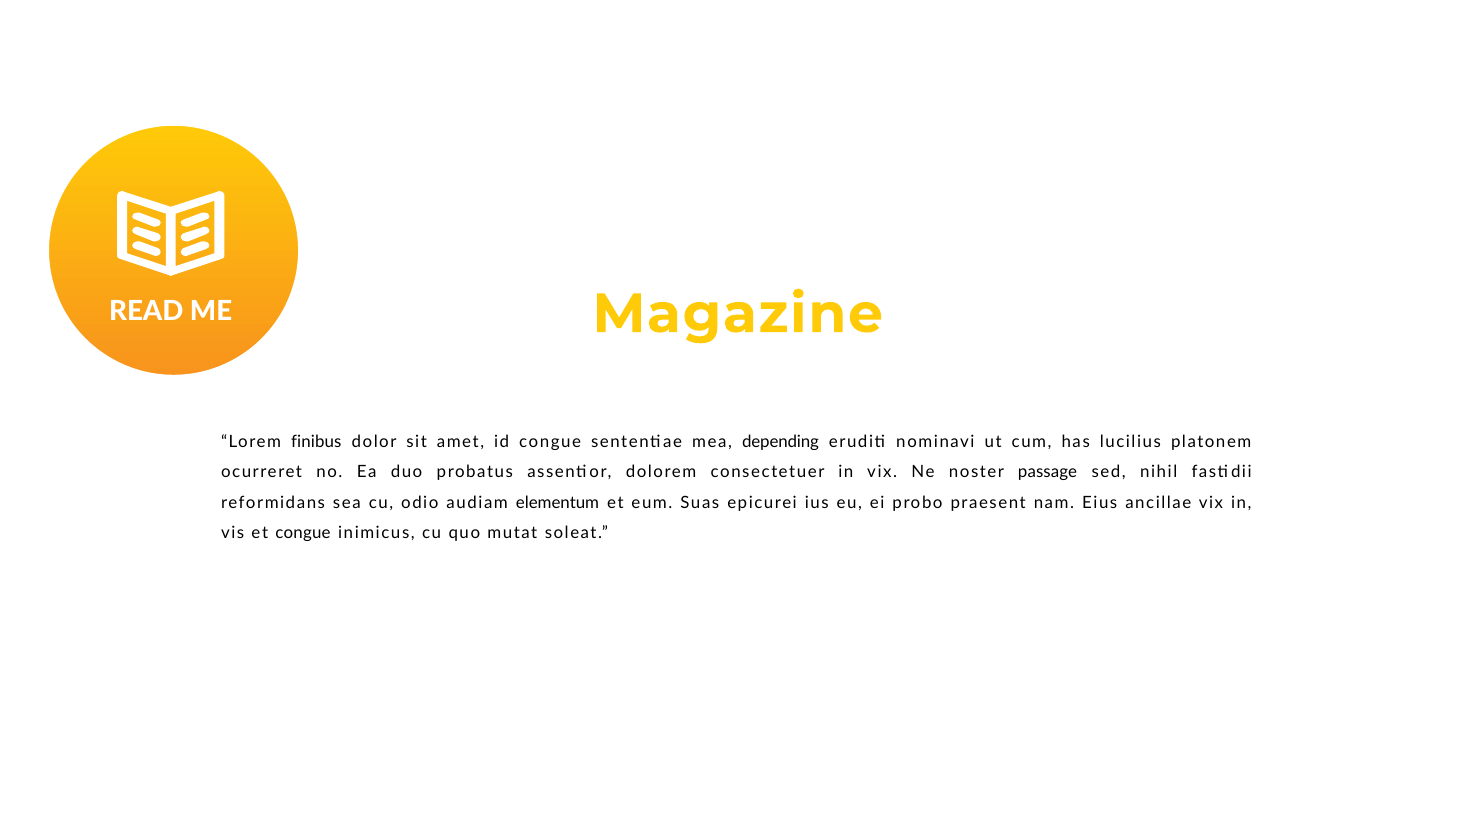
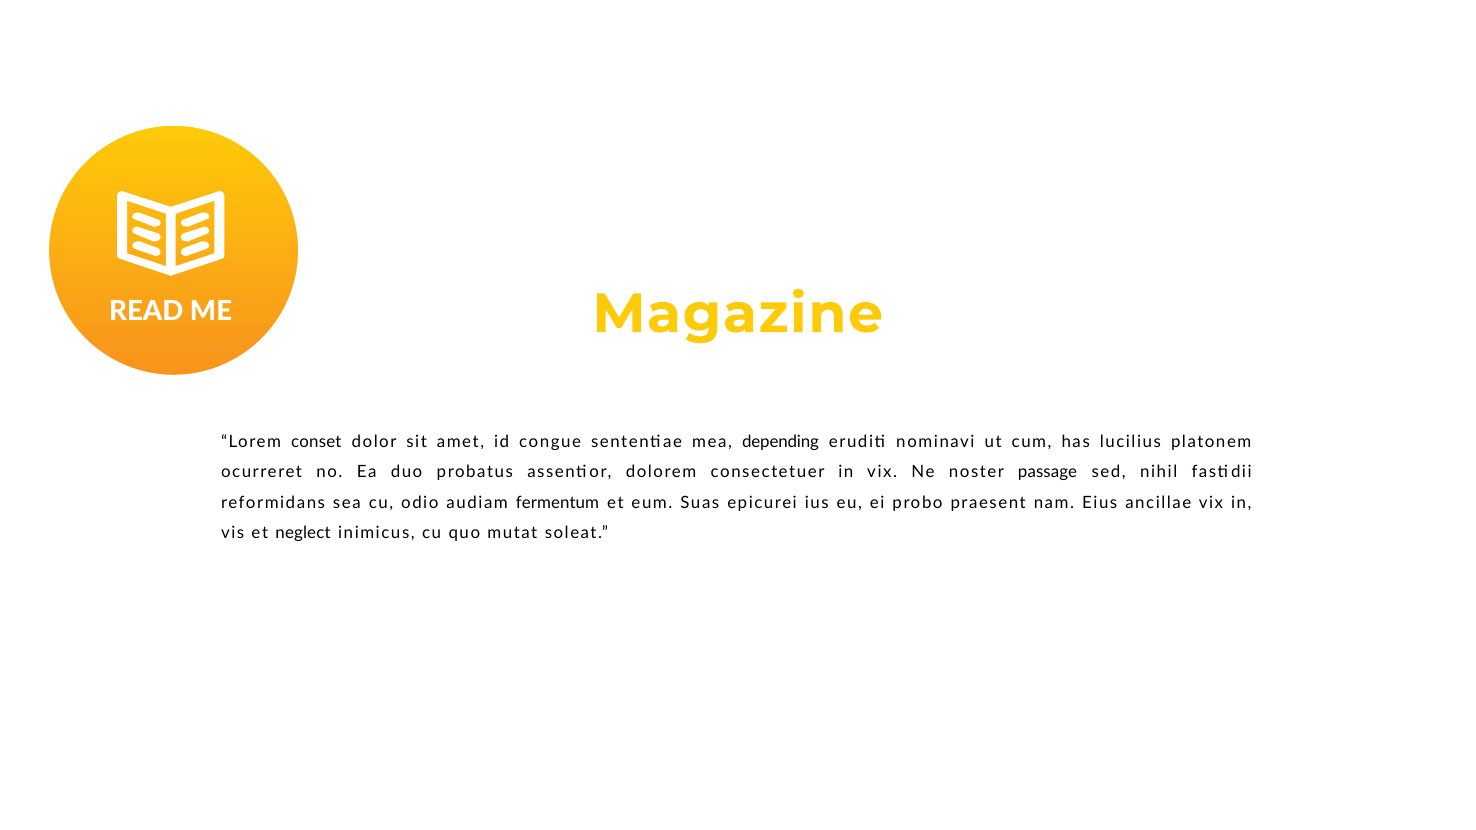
finibus: finibus -> conset
elementum: elementum -> fermentum
et congue: congue -> neglect
